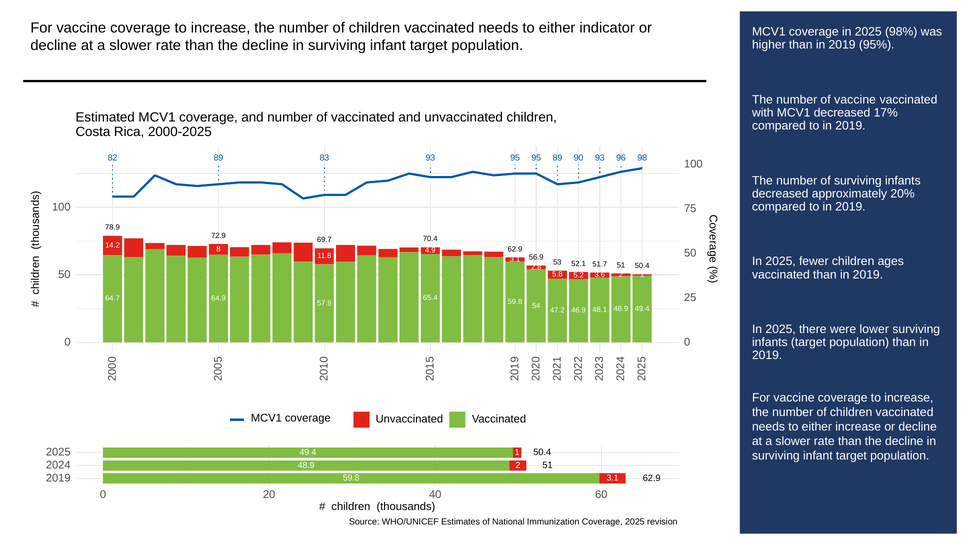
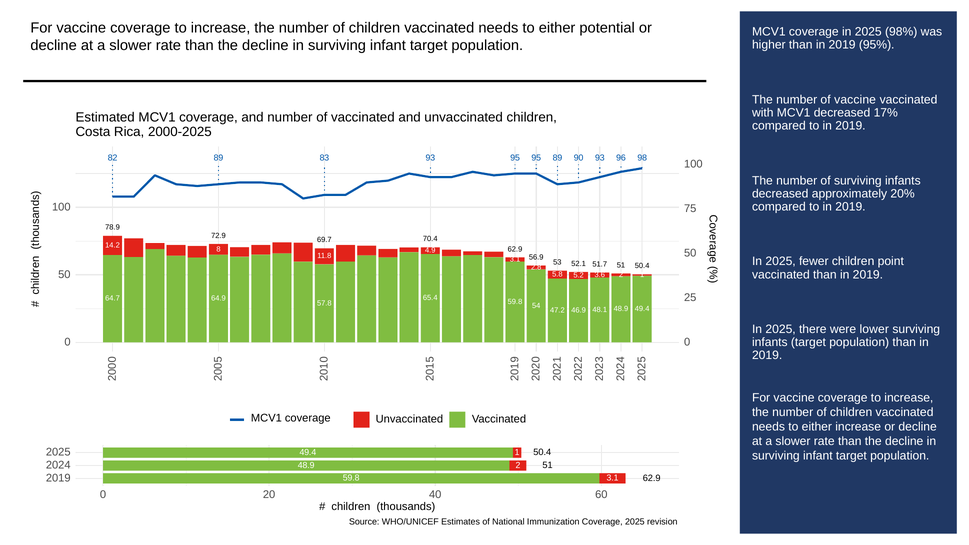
indicator: indicator -> potential
ages: ages -> point
